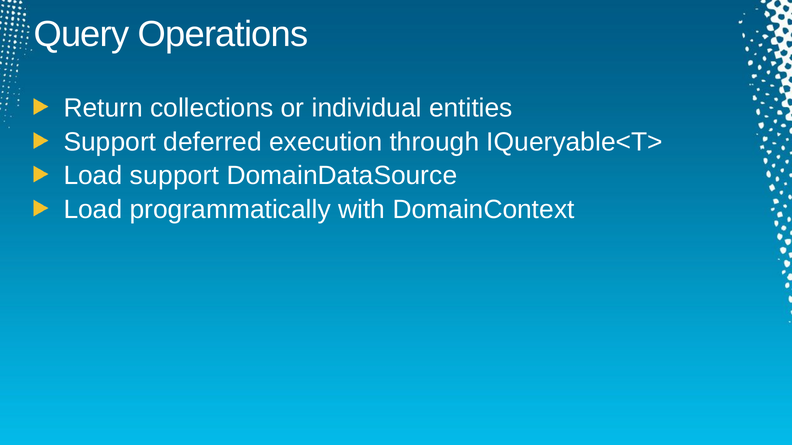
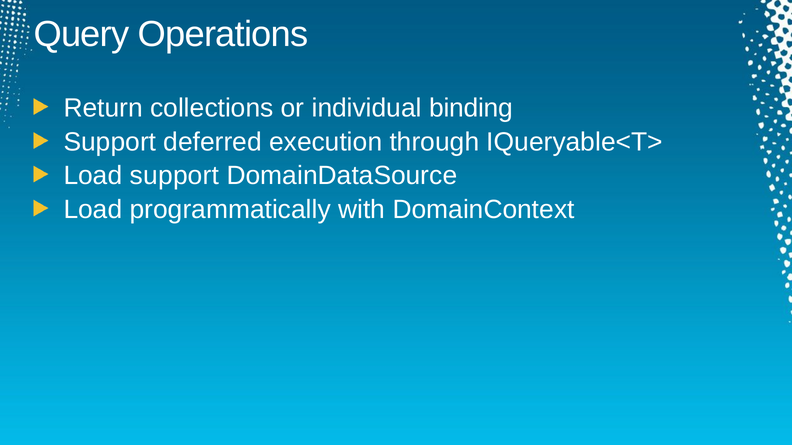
entities: entities -> binding
